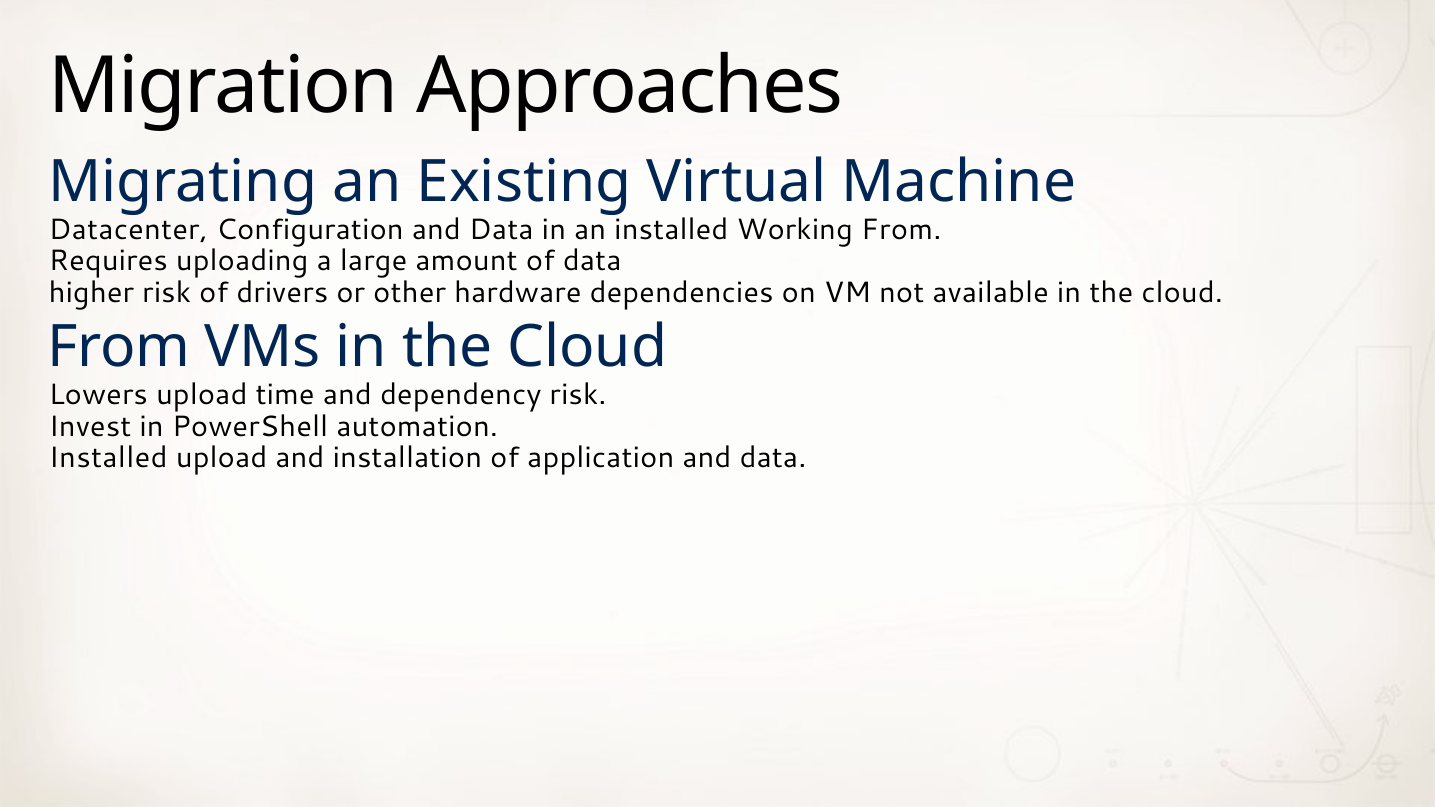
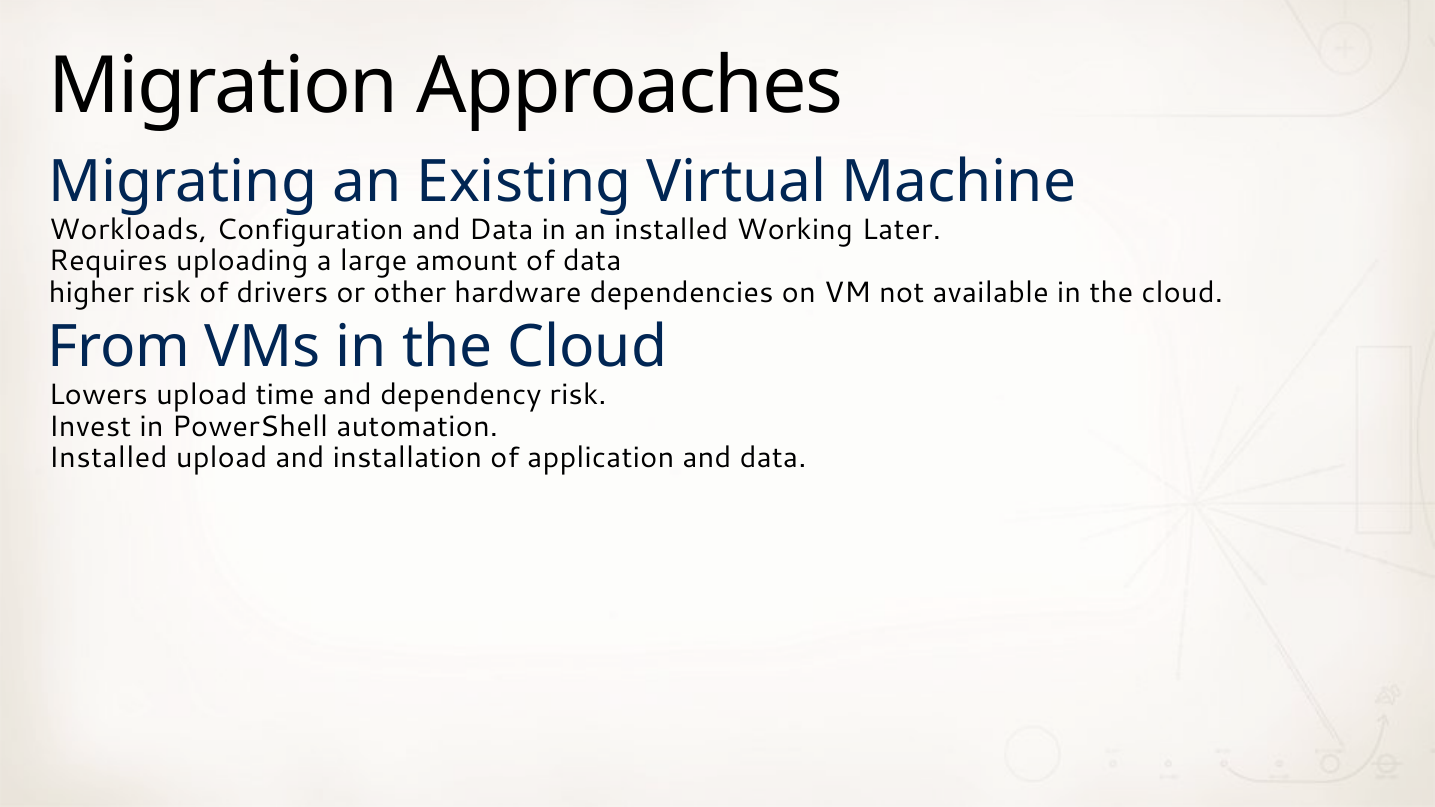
Datacenter: Datacenter -> Workloads
Working From: From -> Later
